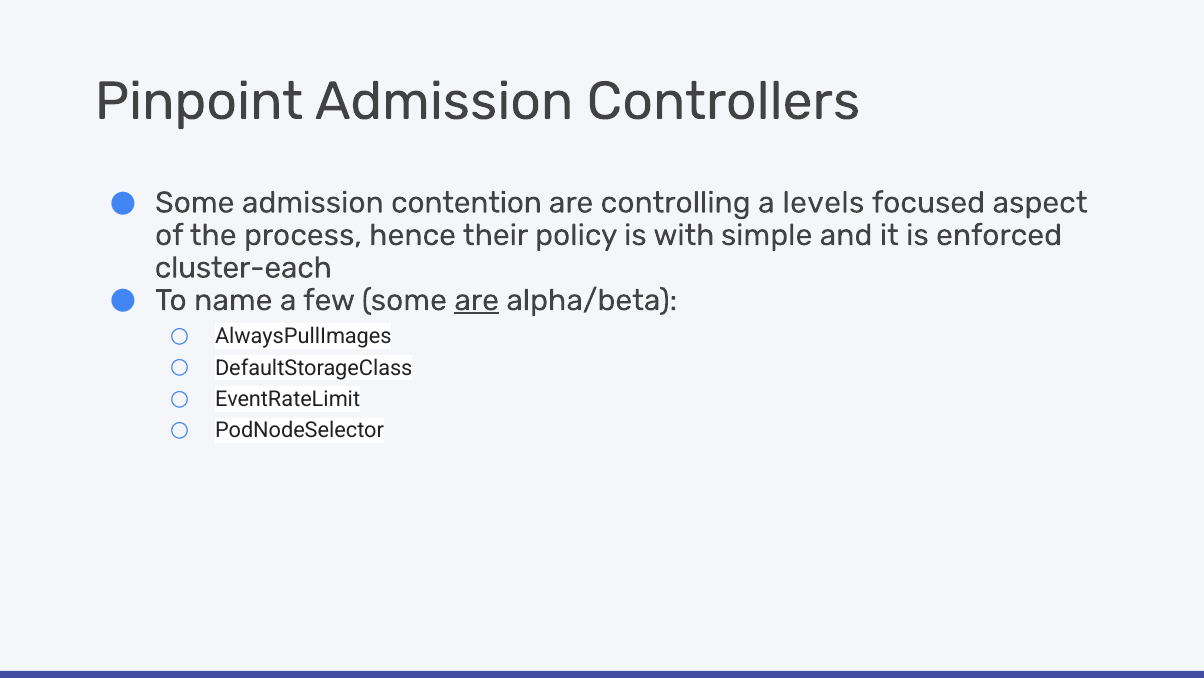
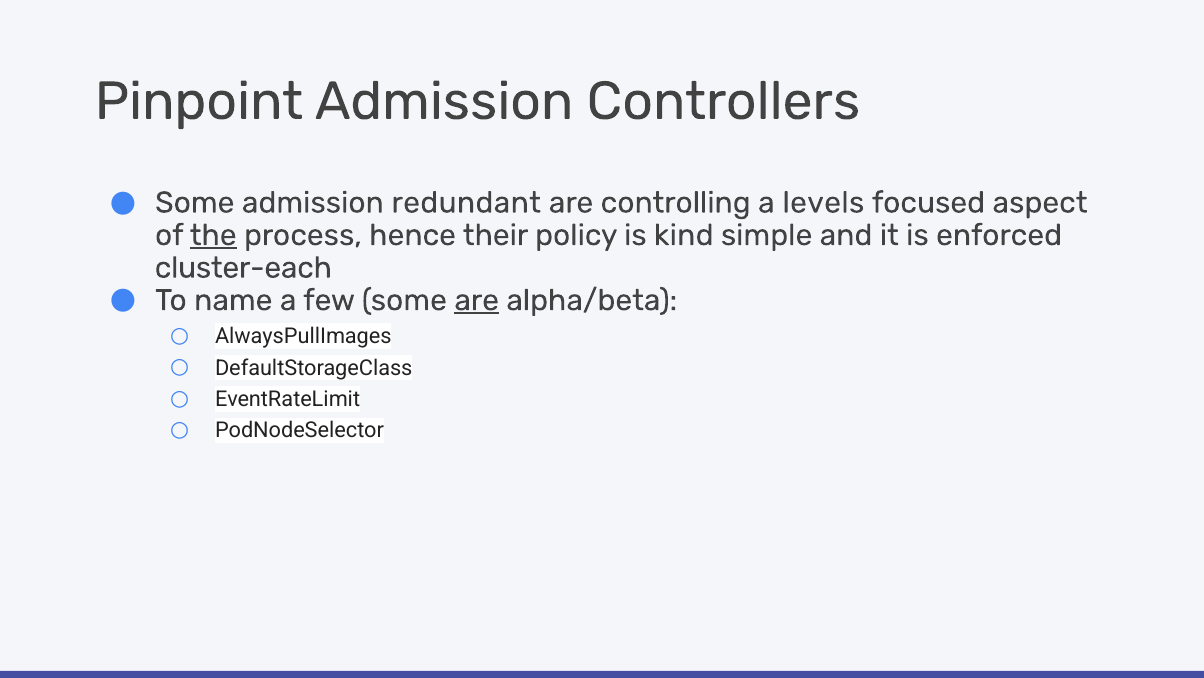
contention: contention -> redundant
the underline: none -> present
with: with -> kind
